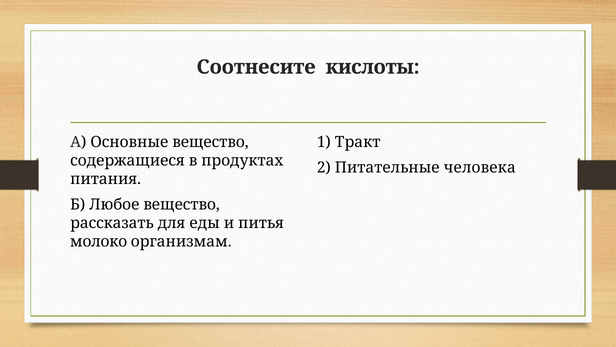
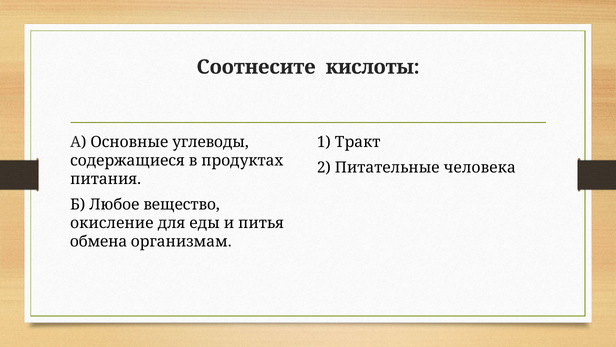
Основные вещество: вещество -> углеводы
рассказать: рассказать -> окисление
молоко: молоко -> обмена
